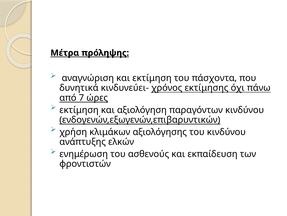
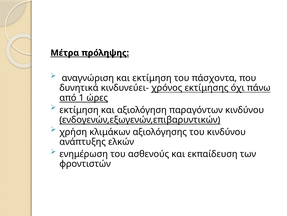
7: 7 -> 1
